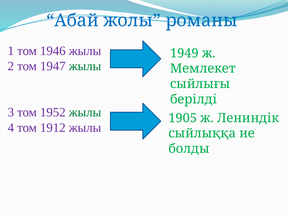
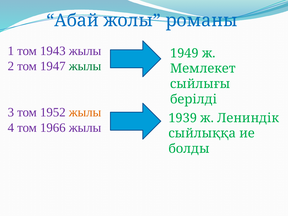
1946: 1946 -> 1943
жылы at (85, 112) colour: green -> orange
1905: 1905 -> 1939
1912: 1912 -> 1966
